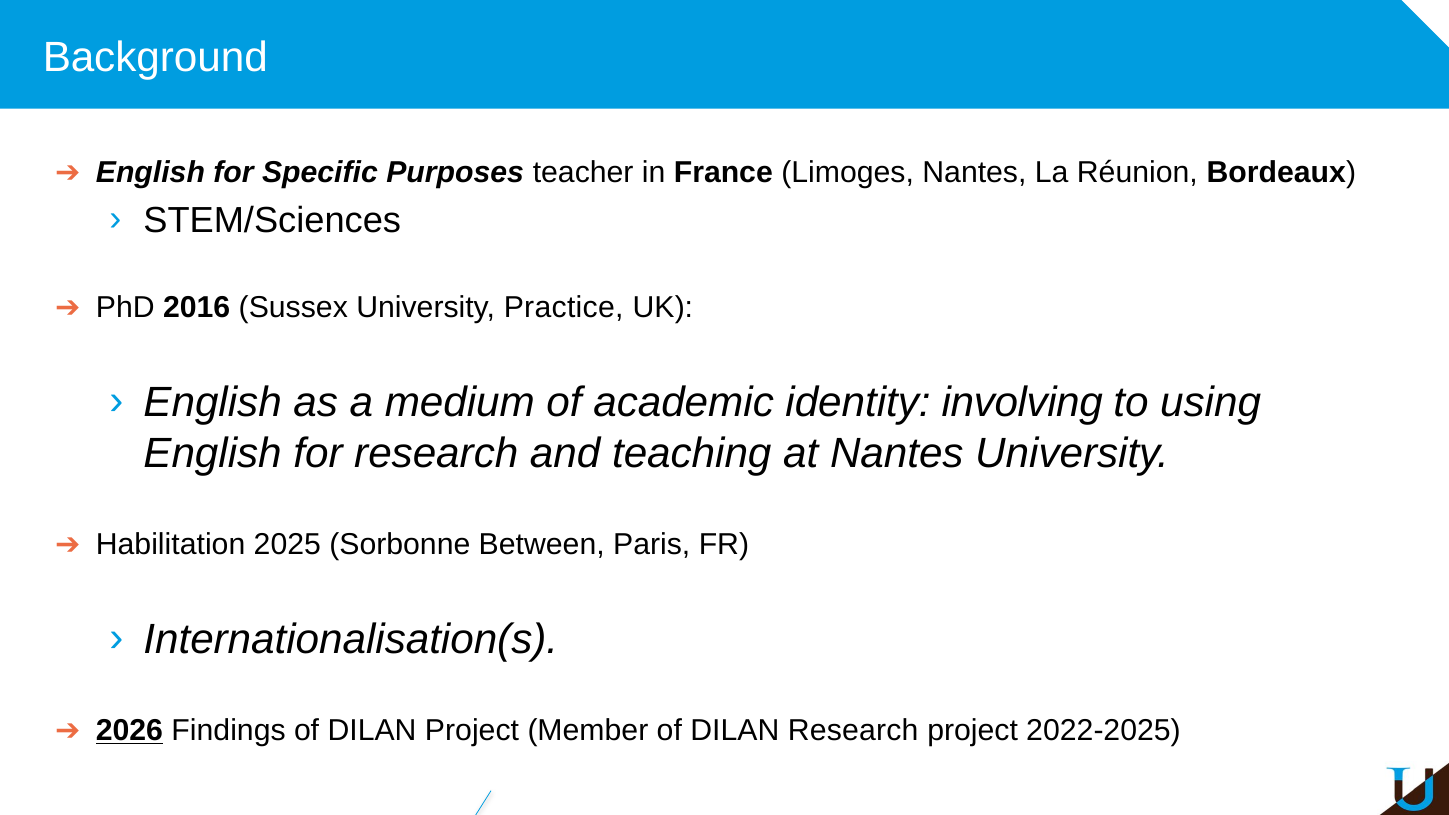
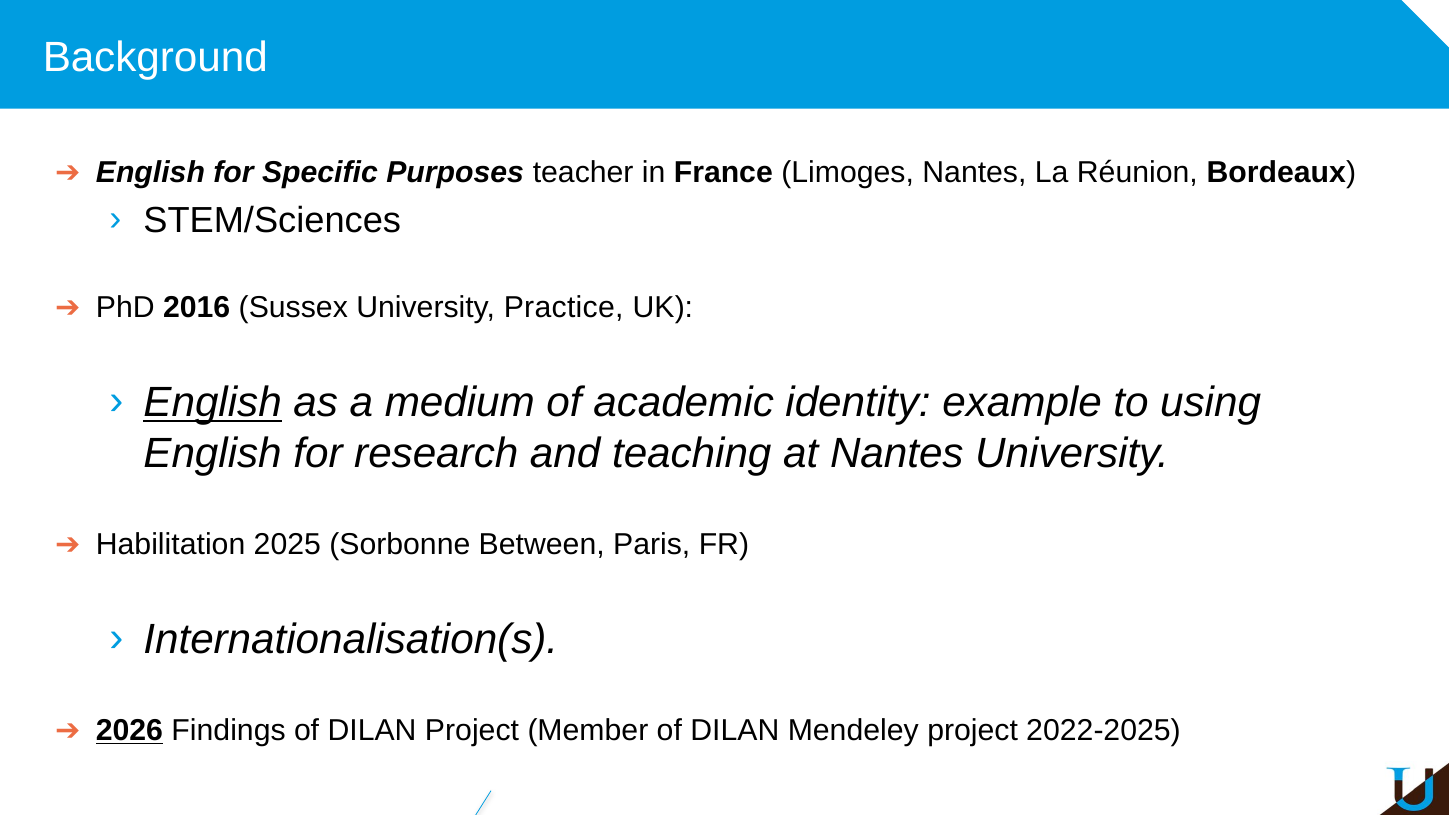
English at (213, 403) underline: none -> present
involving: involving -> example
DILAN Research: Research -> Mendeley
